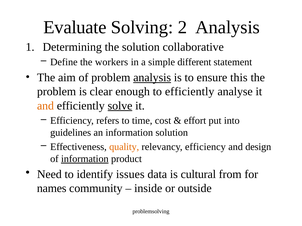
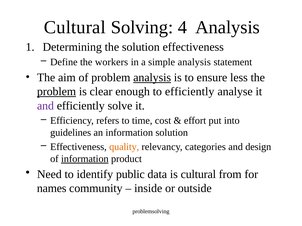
Evaluate at (75, 27): Evaluate -> Cultural
2: 2 -> 4
solution collaborative: collaborative -> effectiveness
simple different: different -> analysis
this: this -> less
problem at (57, 92) underline: none -> present
and at (45, 106) colour: orange -> purple
solve underline: present -> none
relevancy efficiency: efficiency -> categories
issues: issues -> public
